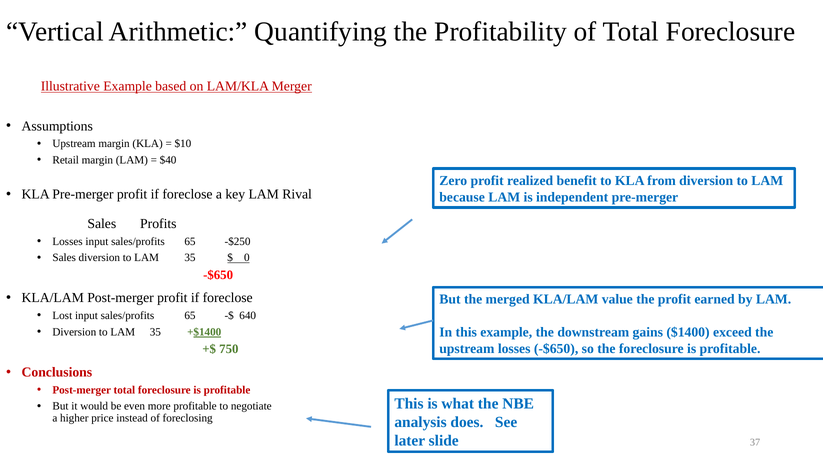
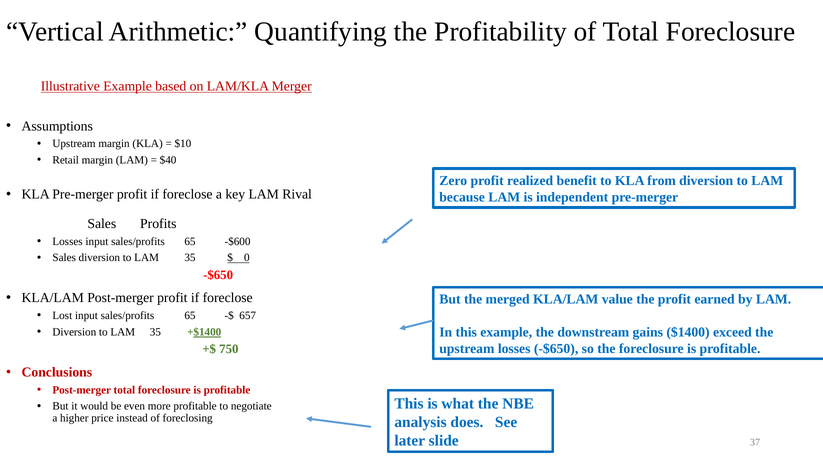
-$250: -$250 -> -$600
640: 640 -> 657
